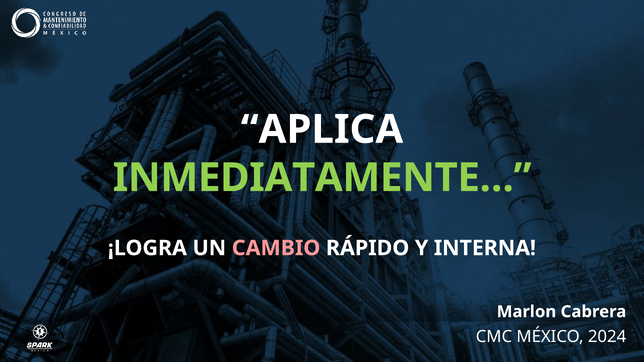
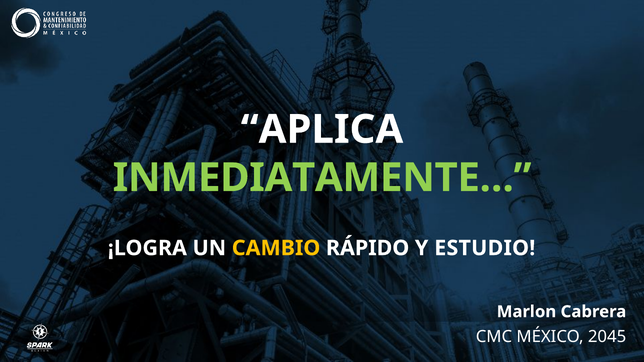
CAMBIO colour: pink -> yellow
INTERNA: INTERNA -> ESTUDIO
2024: 2024 -> 2045
